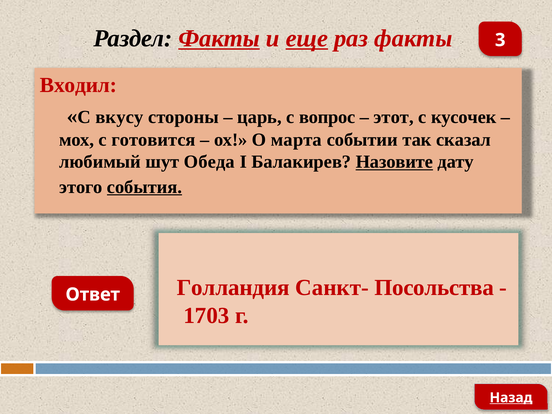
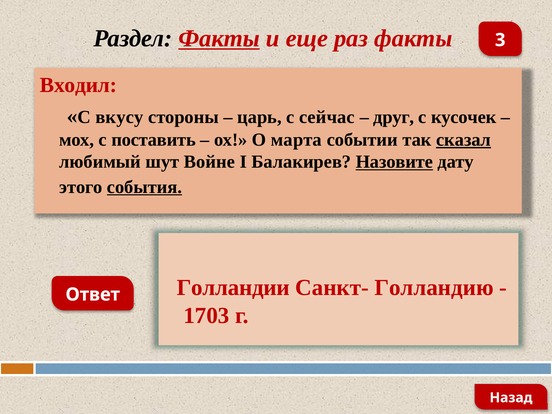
еще underline: present -> none
вопрос: вопрос -> сейчас
этот: этот -> друг
готовится: готовится -> поставить
сказал underline: none -> present
Обеда: Обеда -> Войне
Голландия: Голландия -> Голландии
Посольства: Посольства -> Голландию
Назад underline: present -> none
